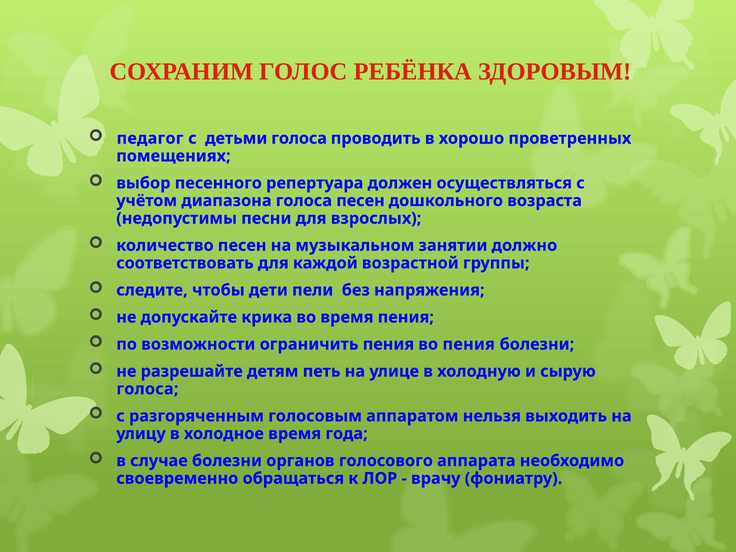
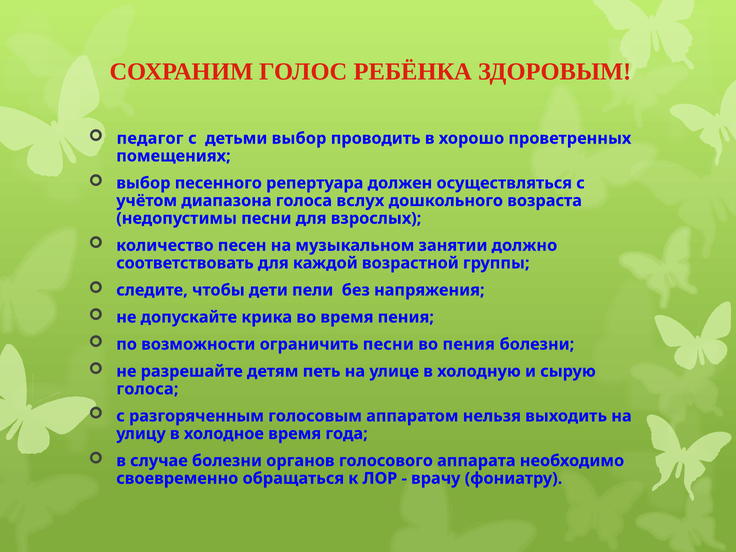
детьми голоса: голоса -> выбор
голоса песен: песен -> вслух
ограничить пения: пения -> песни
